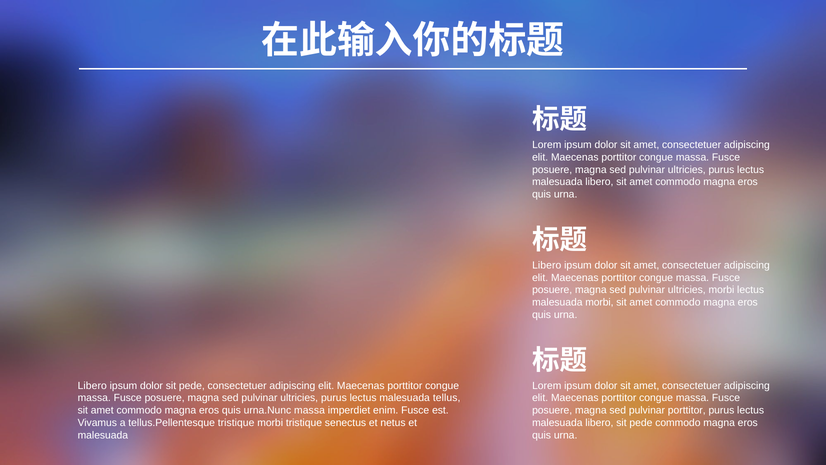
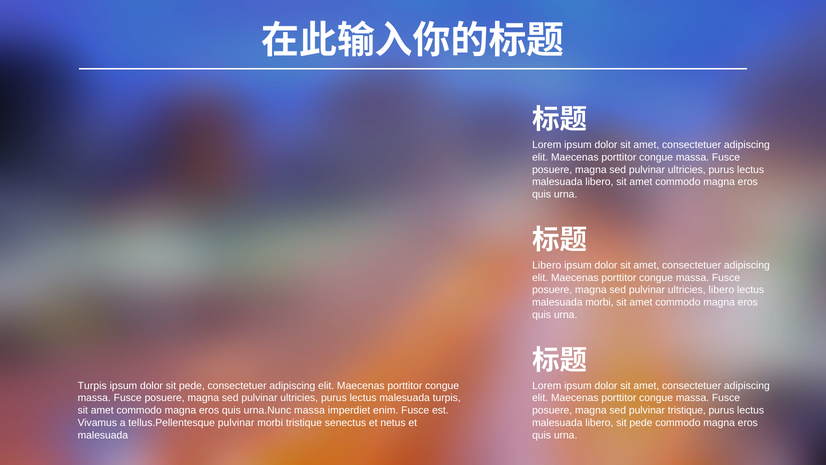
ultricies morbi: morbi -> libero
Libero at (92, 385): Libero -> Turpis
malesuada tellus: tellus -> turpis
pulvinar porttitor: porttitor -> tristique
tellus.Pellentesque tristique: tristique -> pulvinar
